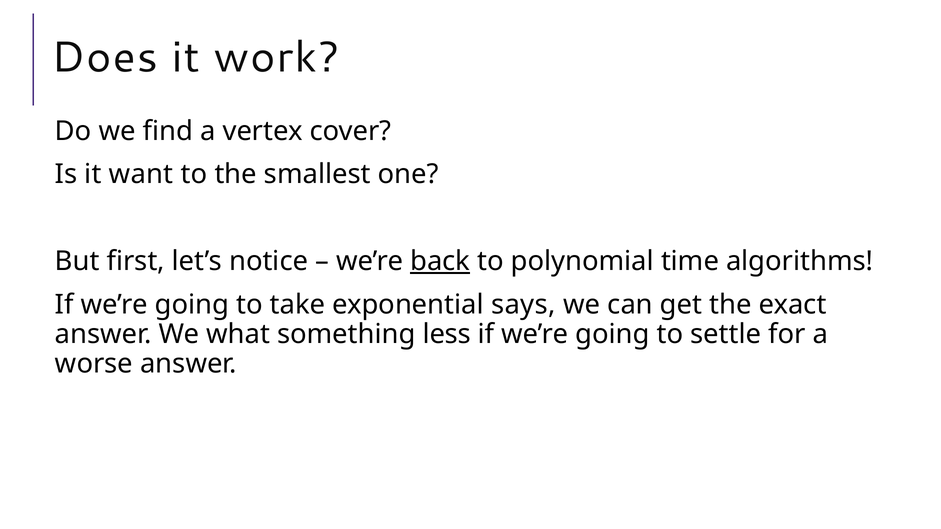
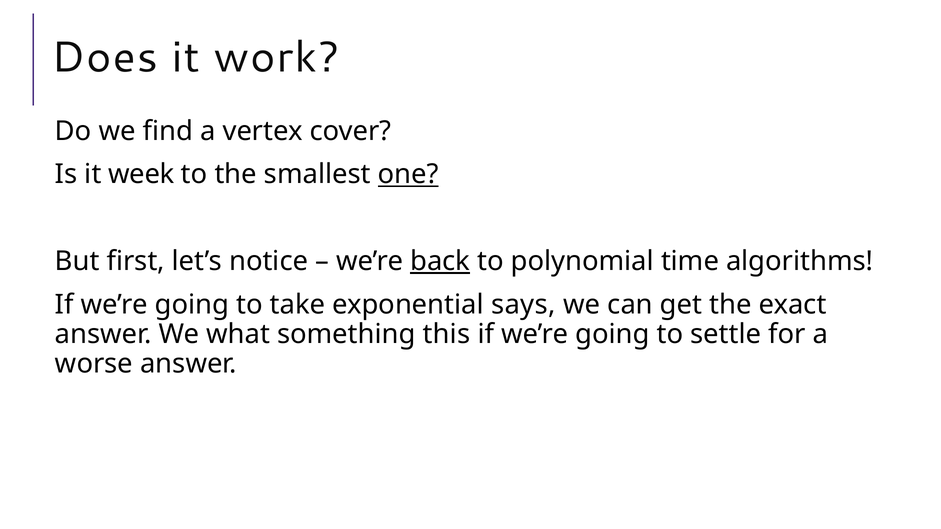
want: want -> week
one underline: none -> present
less: less -> this
